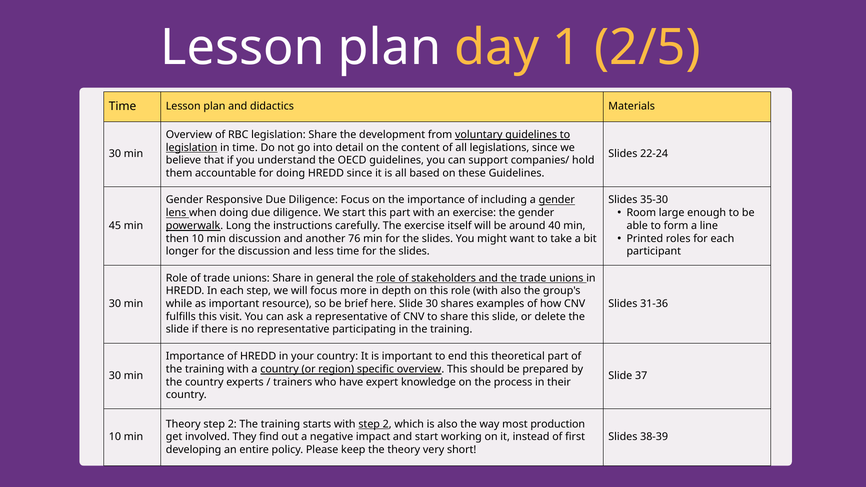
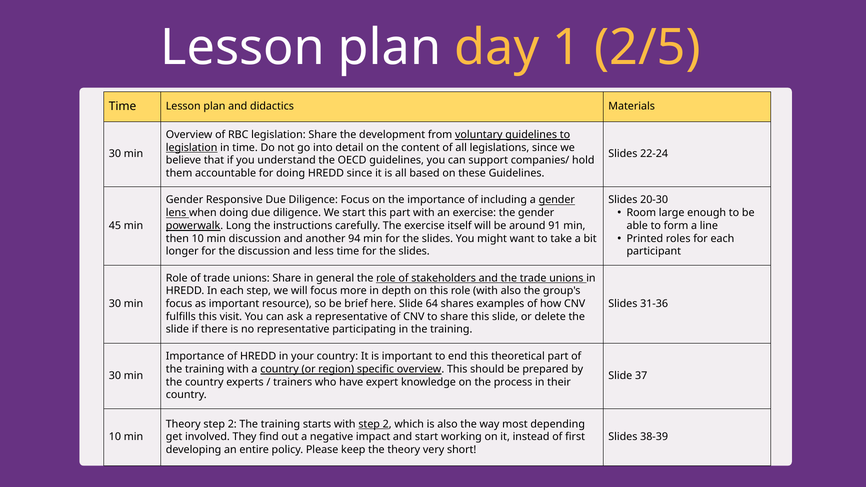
35-30: 35-30 -> 20-30
40: 40 -> 91
76: 76 -> 94
while at (179, 304): while -> focus
Slide 30: 30 -> 64
production: production -> depending
